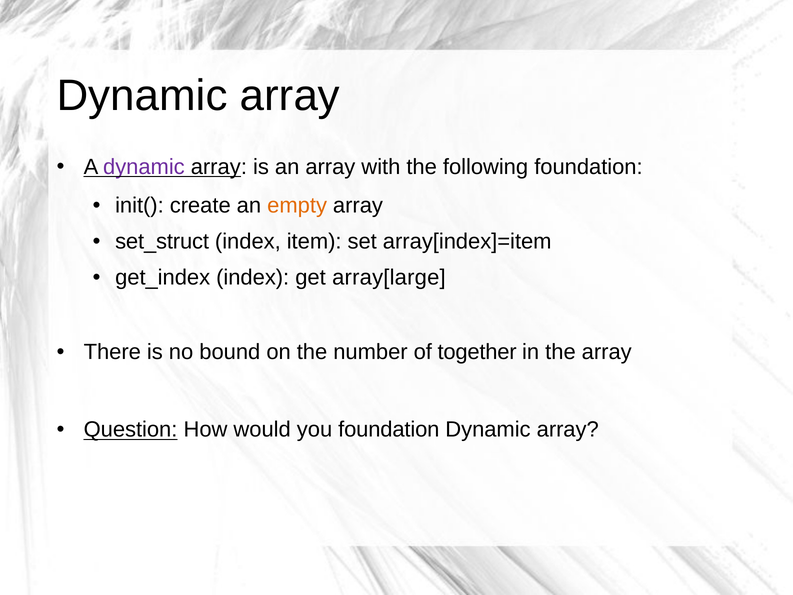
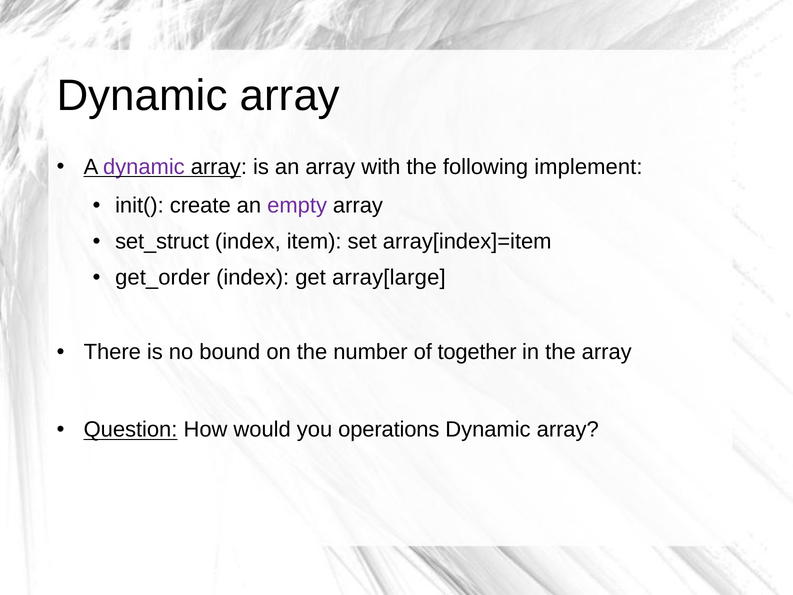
following foundation: foundation -> implement
empty colour: orange -> purple
get_index: get_index -> get_order
you foundation: foundation -> operations
